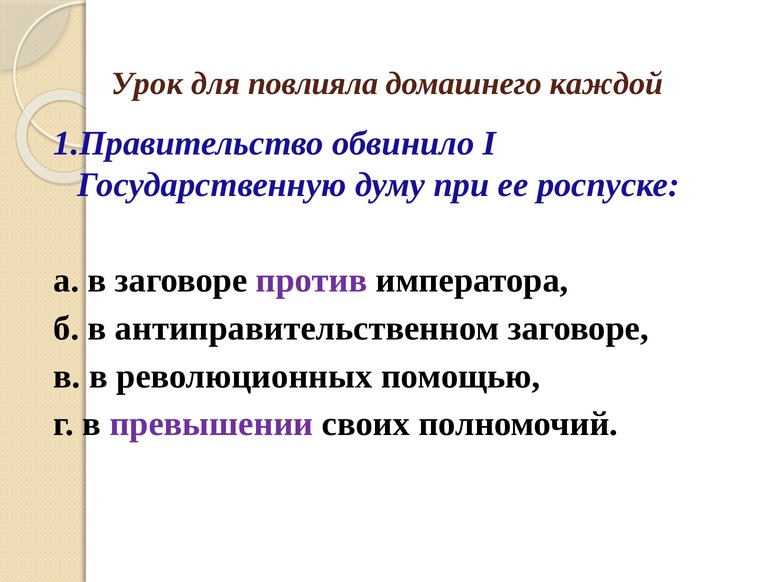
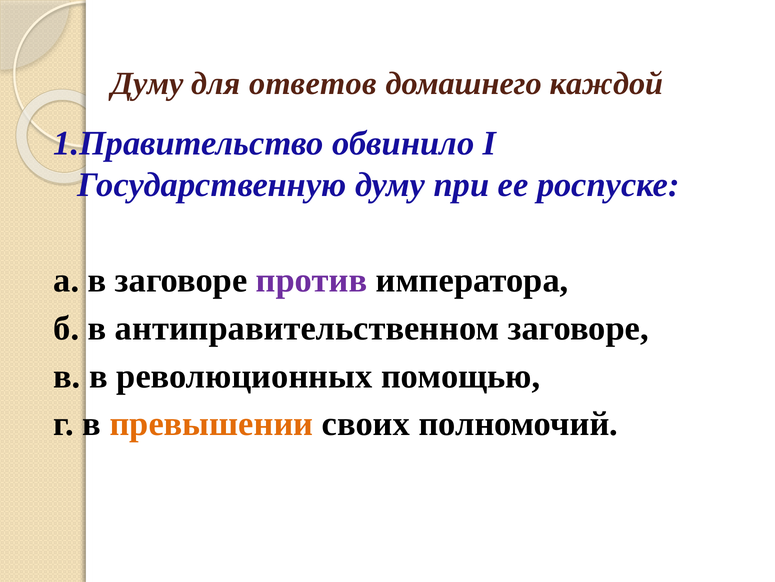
Урок at (147, 84): Урок -> Думу
повлияла: повлияла -> ответов
превышении colour: purple -> orange
